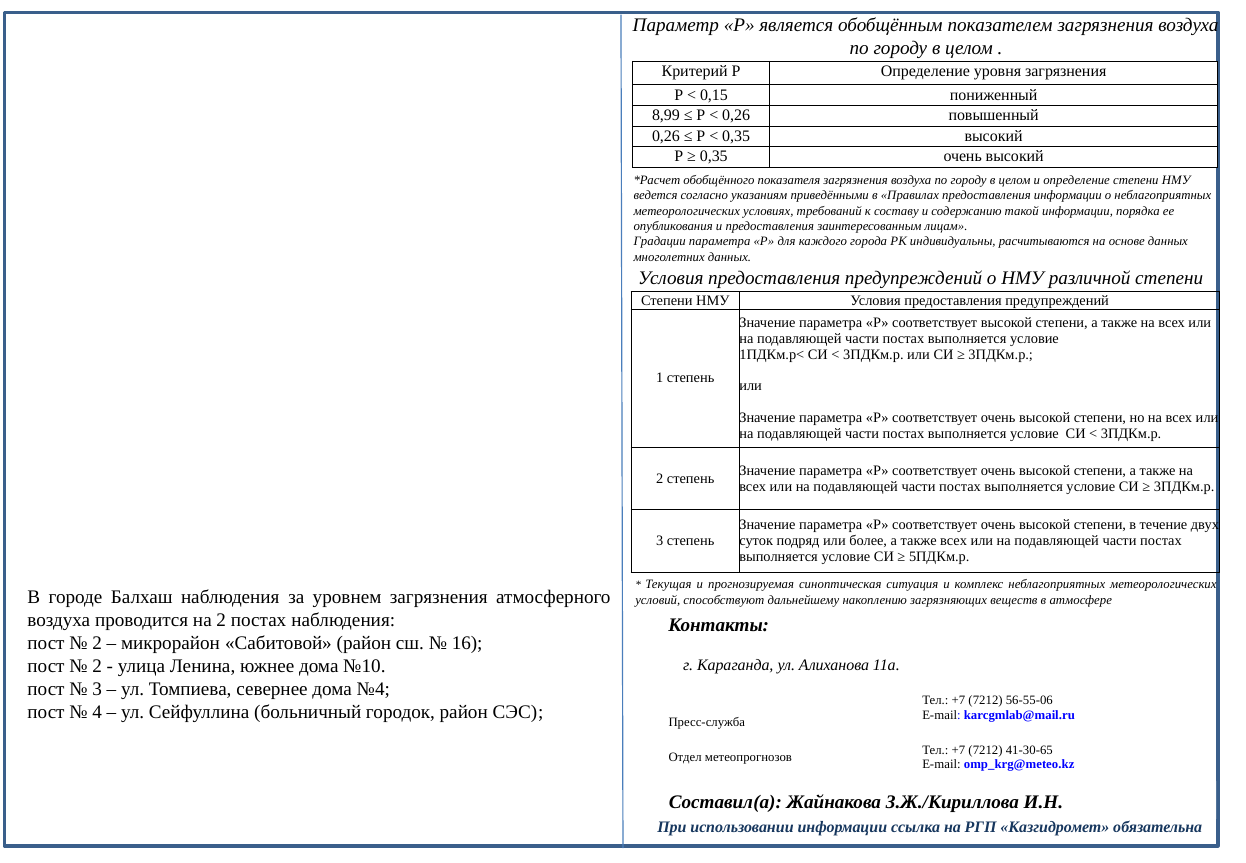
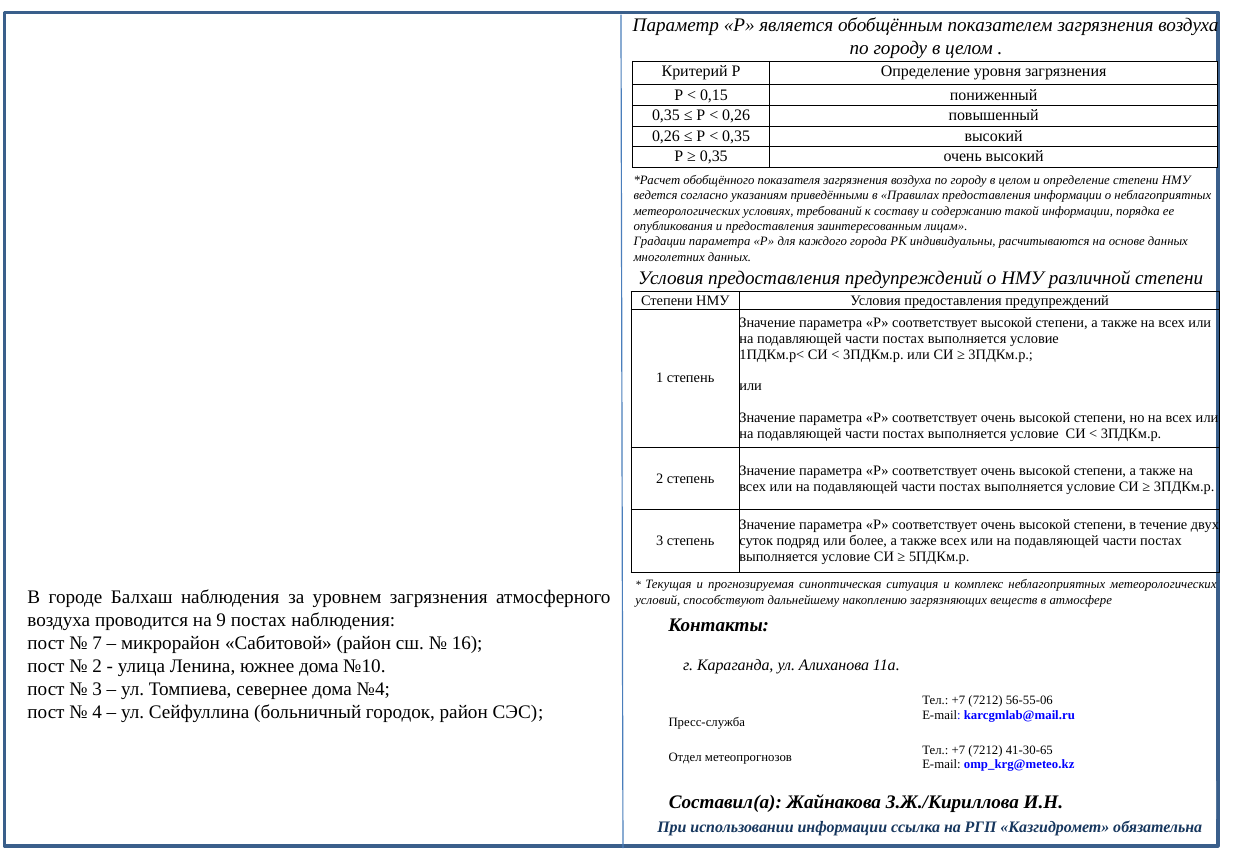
8,99 at (666, 115): 8,99 -> 0,35
на 2: 2 -> 9
2 at (97, 642): 2 -> 7
